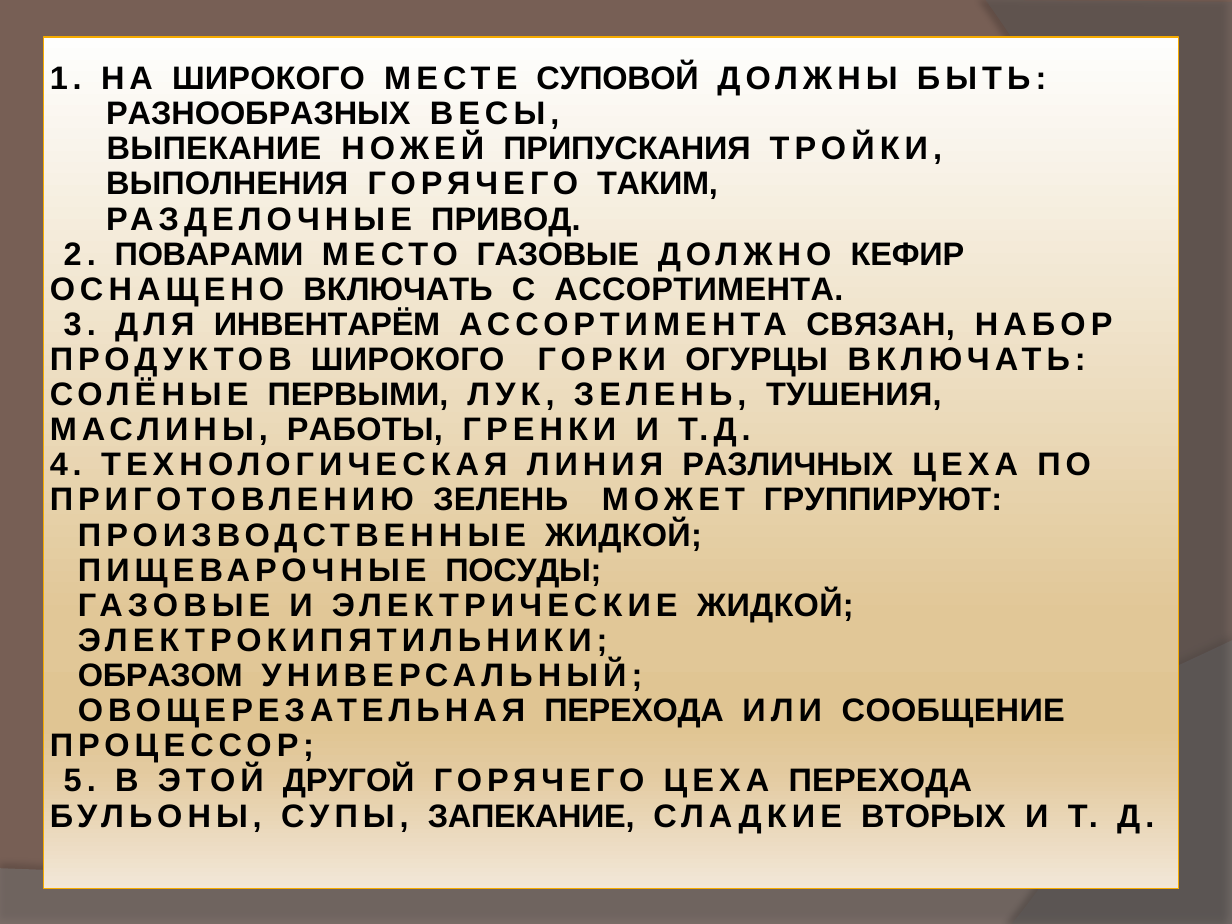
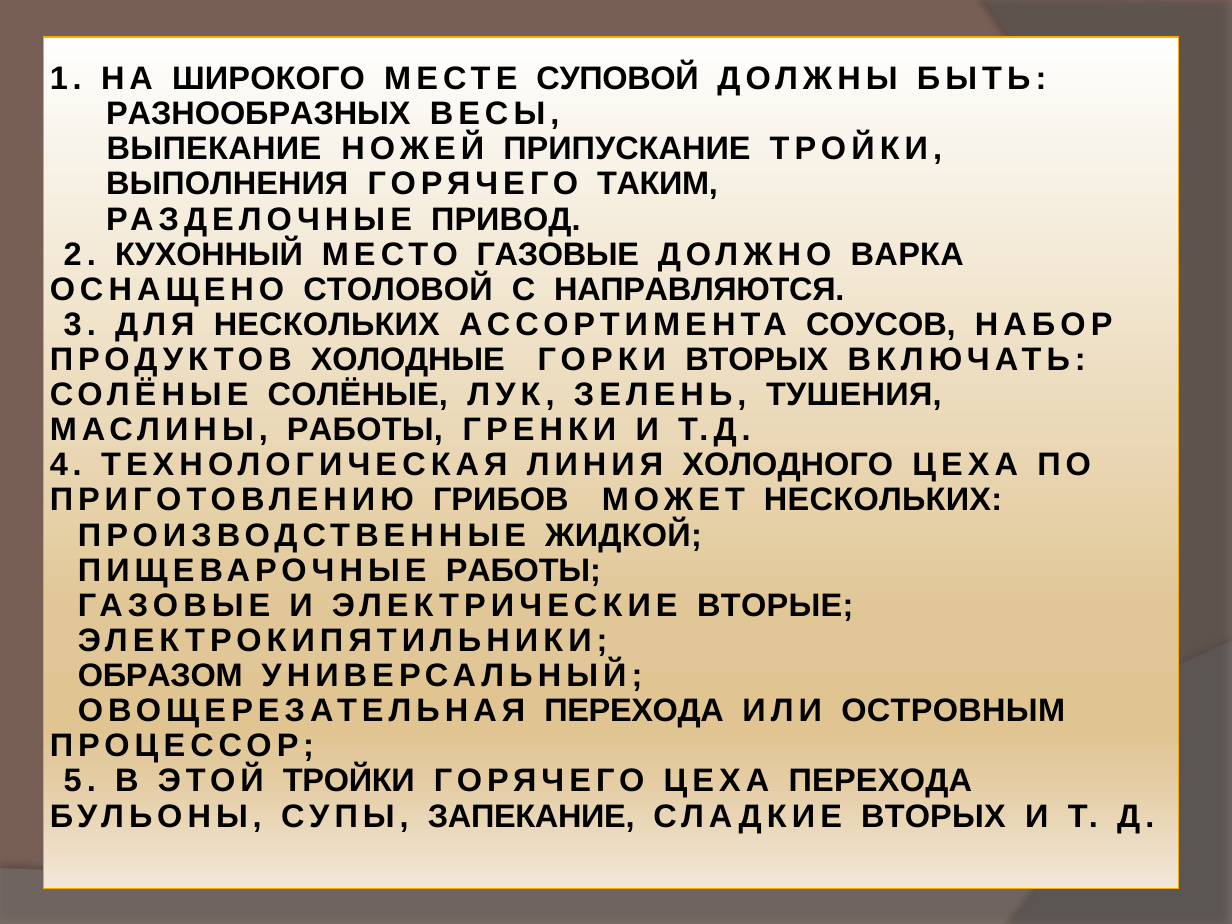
ПРИПУСКАНИЯ: ПРИПУСКАНИЯ -> ПРИПУСКАНИЕ
ПОВАРАМИ: ПОВАРАМИ -> КУХОННЫЙ
КЕФИР: КЕФИР -> ВАРКА
ОСНАЩЕНО ВКЛЮЧАТЬ: ВКЛЮЧАТЬ -> СТОЛОВОЙ
С АССОРТИМЕНТА: АССОРТИМЕНТА -> НАПРАВЛЯЮТСЯ
ДЛЯ ИНВЕНТАРЁМ: ИНВЕНТАРЁМ -> НЕСКОЛЬКИХ
СВЯЗАН: СВЯЗАН -> СОУСОВ
ПРОДУКТОВ ШИРОКОГО: ШИРОКОГО -> ХОЛОДНЫЕ
ГОРКИ ОГУРЦЫ: ОГУРЦЫ -> ВТОРЫХ
СОЛЁНЫЕ ПЕРВЫМИ: ПЕРВЫМИ -> СОЛЁНЫЕ
РАЗЛИЧНЫХ: РАЗЛИЧНЫХ -> ХОЛОДНОГО
ПРИГОТОВЛЕНИЮ ЗЕЛЕНЬ: ЗЕЛЕНЬ -> ГРИБОВ
МОЖЕТ ГРУППИРУЮТ: ГРУППИРУЮТ -> НЕСКОЛЬКИХ
ПИЩЕВАРОЧНЫЕ ПОСУДЫ: ПОСУДЫ -> РАБОТЫ
ЭЛЕКТРИЧЕСКИЕ ЖИДКОЙ: ЖИДКОЙ -> ВТОРЫЕ
СООБЩЕНИЕ: СООБЩЕНИЕ -> ОСТРОВНЫМ
ЭТОЙ ДРУГОЙ: ДРУГОЙ -> ТРОЙКИ
